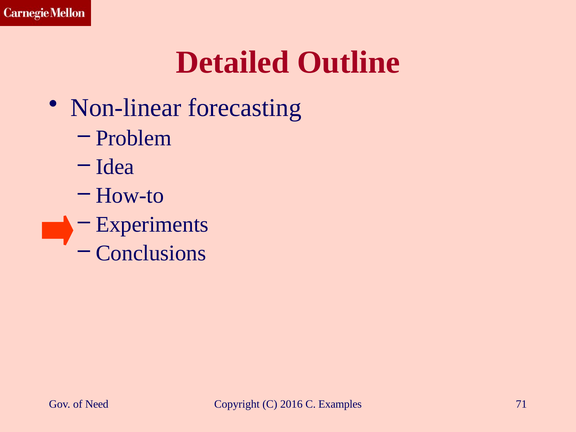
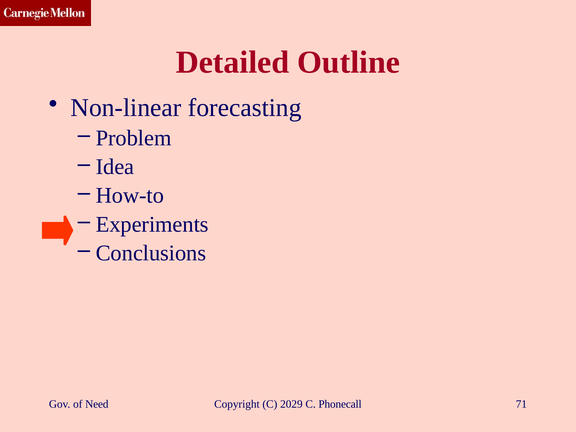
2016: 2016 -> 2029
Examples: Examples -> Phonecall
